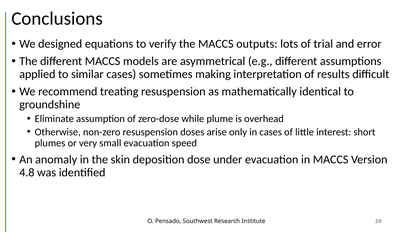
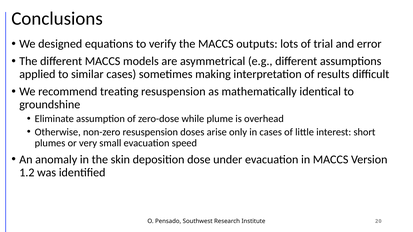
4.8: 4.8 -> 1.2
